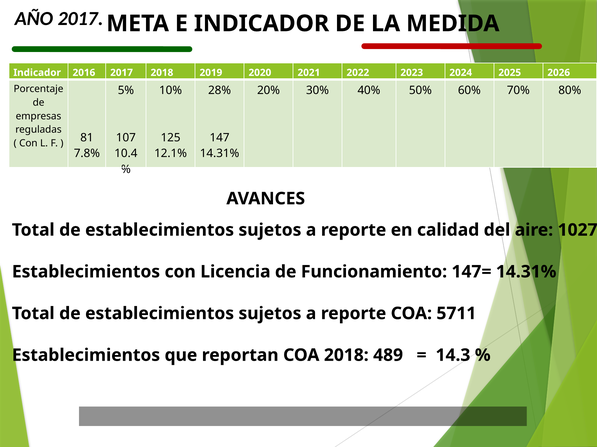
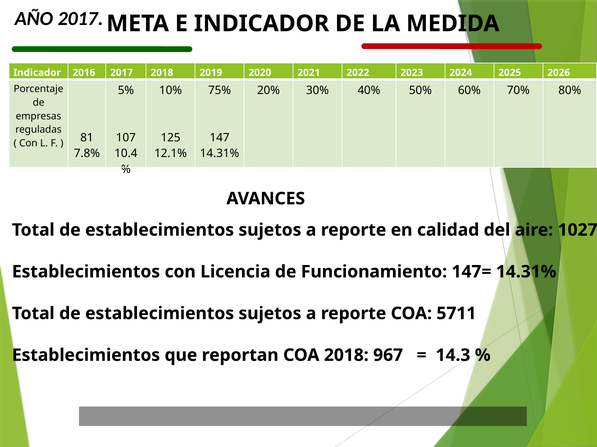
28%: 28% -> 75%
489: 489 -> 967
